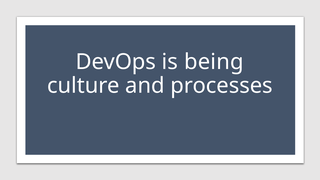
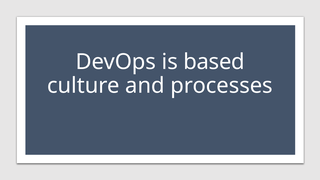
being: being -> based
